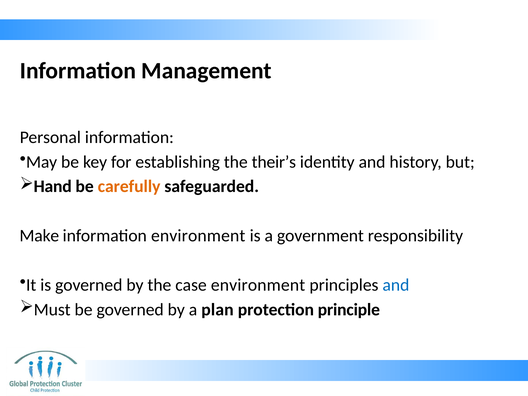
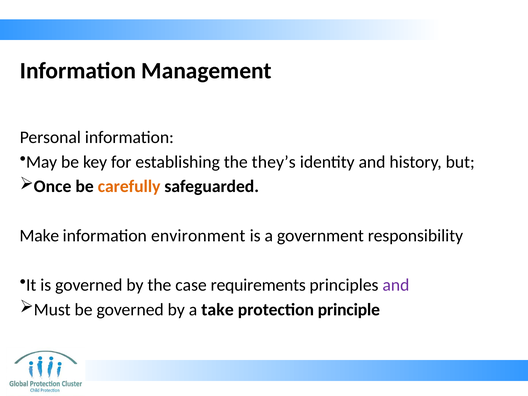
their’s: their’s -> they’s
Hand: Hand -> Once
case environment: environment -> requirements
and at (396, 285) colour: blue -> purple
plan: plan -> take
